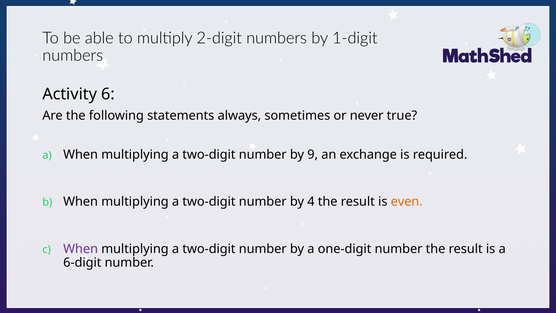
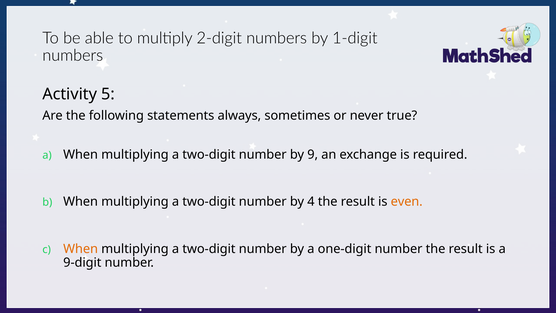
6: 6 -> 5
When at (81, 249) colour: purple -> orange
6-digit: 6-digit -> 9-digit
